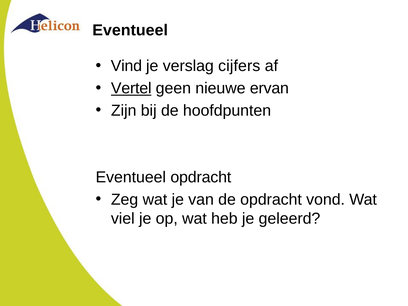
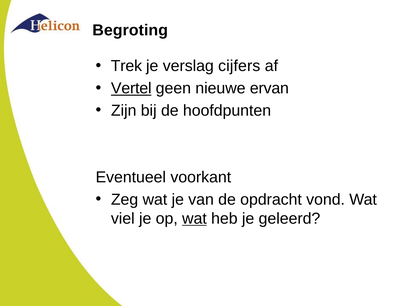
Eventueel at (130, 30): Eventueel -> Begroting
Vind: Vind -> Trek
Eventueel opdracht: opdracht -> voorkant
wat at (194, 219) underline: none -> present
